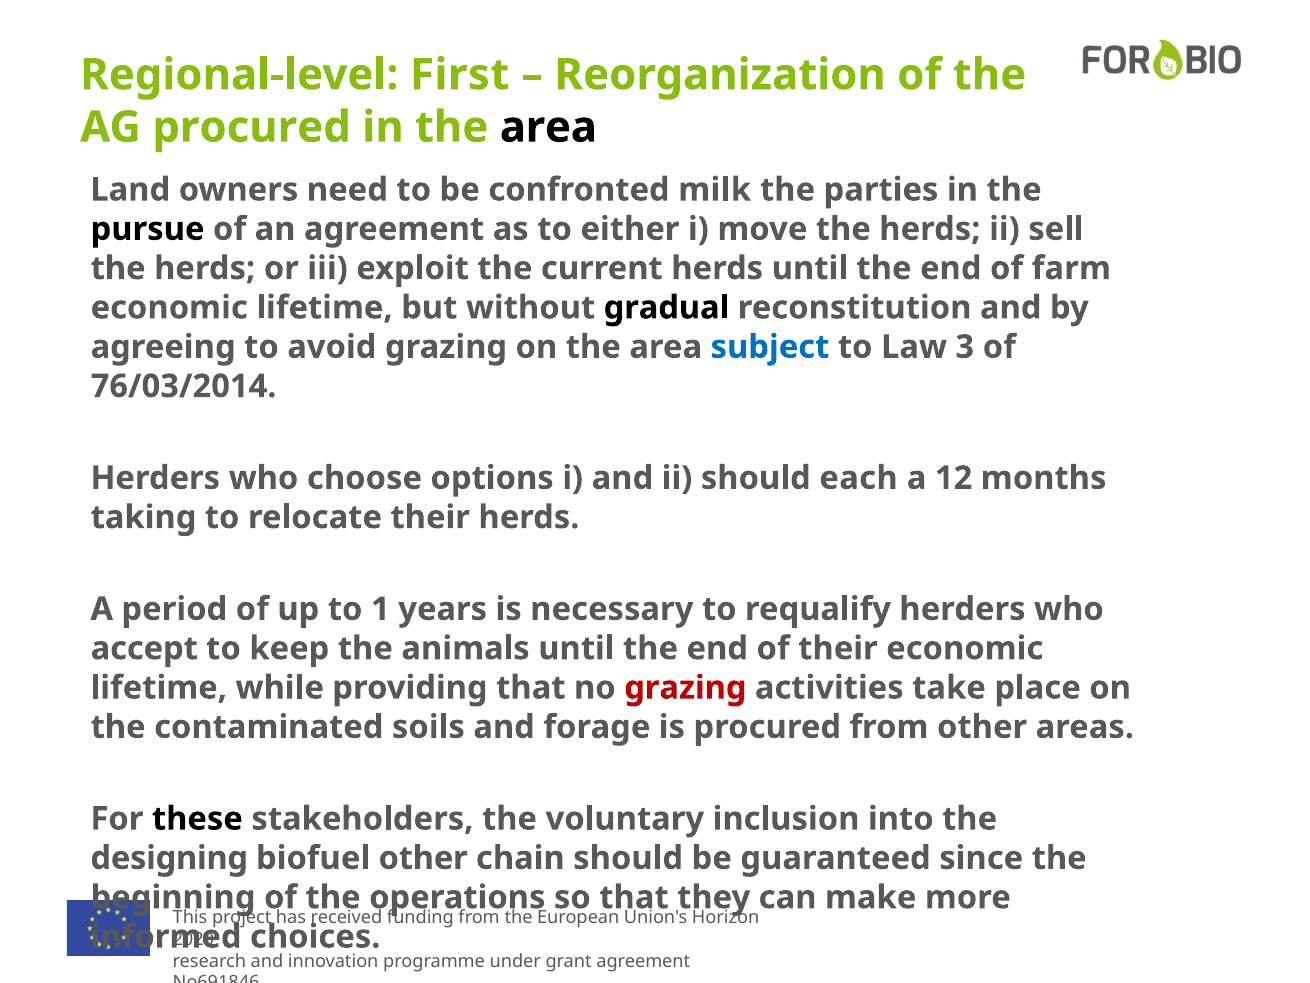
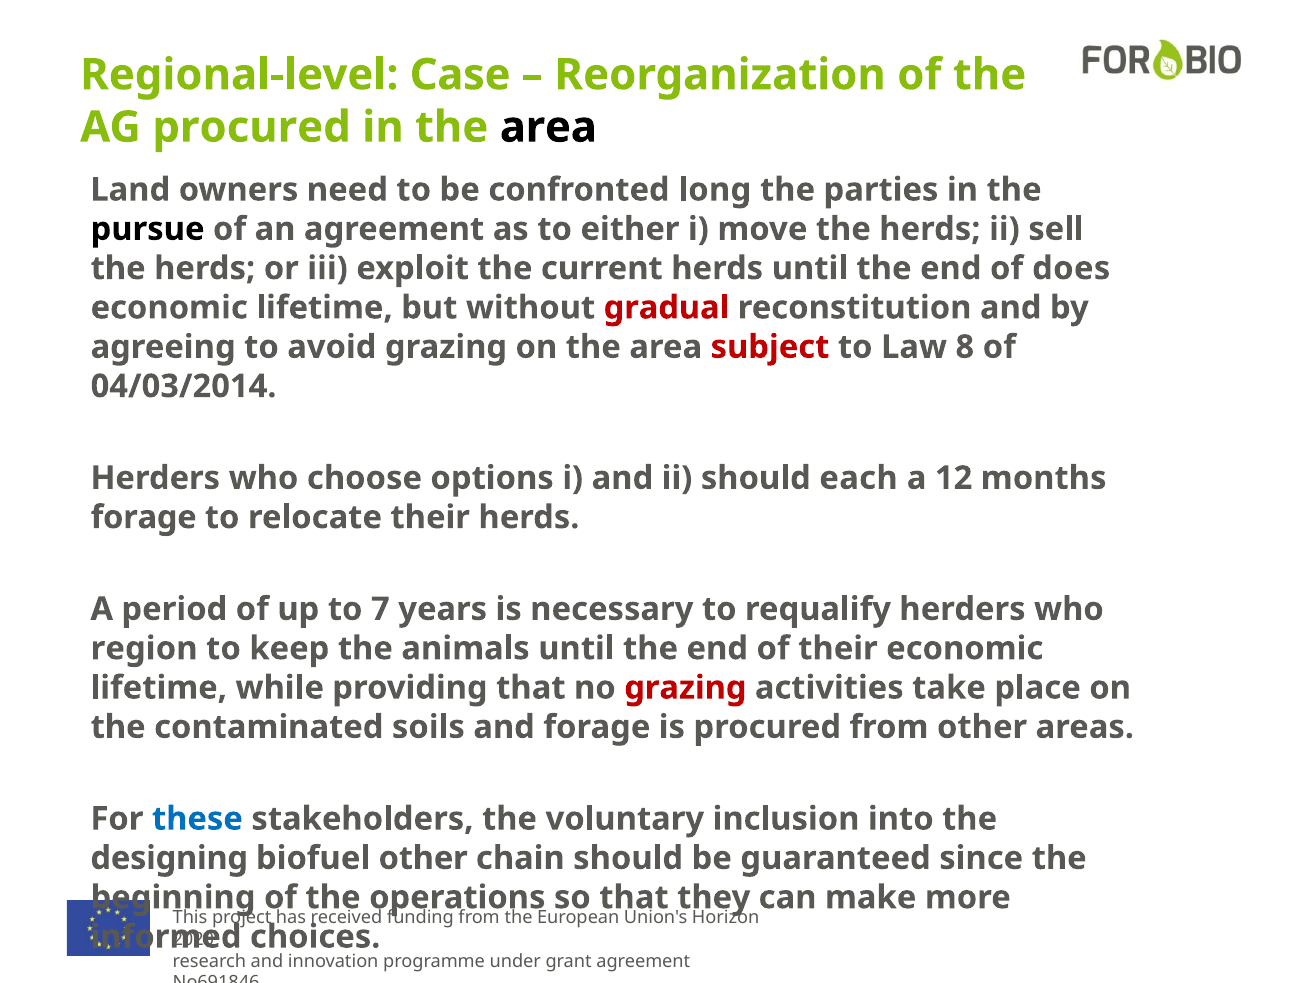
First: First -> Case
milk: milk -> long
farm: farm -> does
gradual colour: black -> red
subject colour: blue -> red
3: 3 -> 8
76/03/2014: 76/03/2014 -> 04/03/2014
taking at (144, 517): taking -> forage
1: 1 -> 7
accept: accept -> region
these colour: black -> blue
